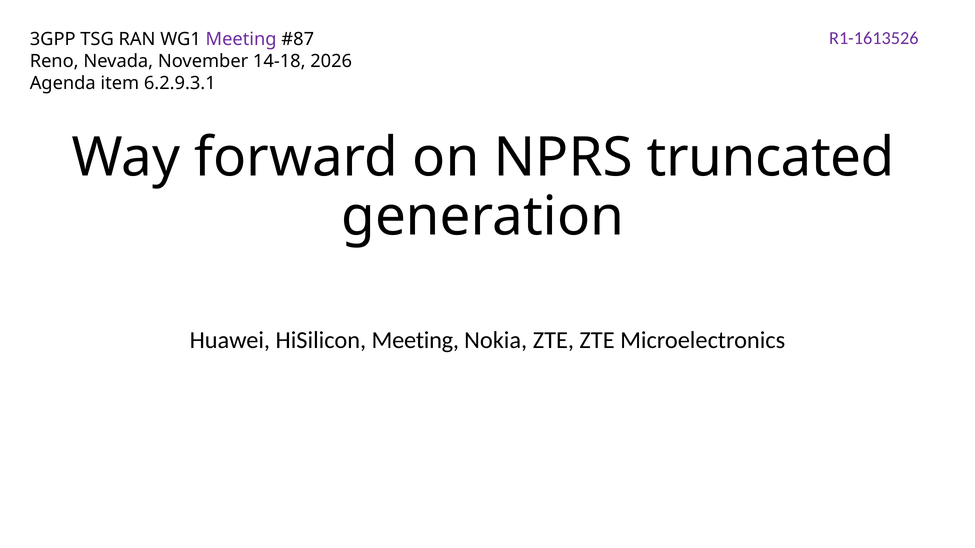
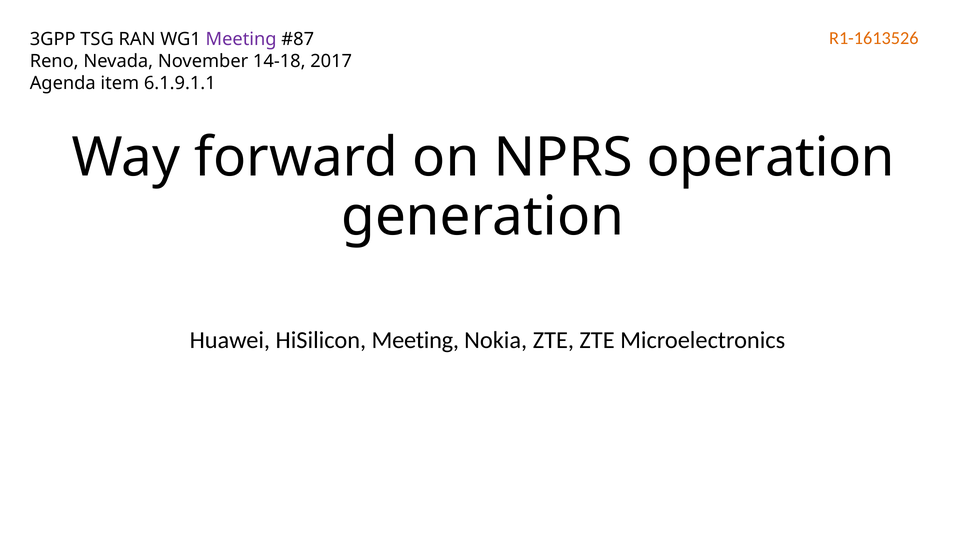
R1-1613526 colour: purple -> orange
2026: 2026 -> 2017
6.2.9.3.1: 6.2.9.3.1 -> 6.1.9.1.1
truncated: truncated -> operation
